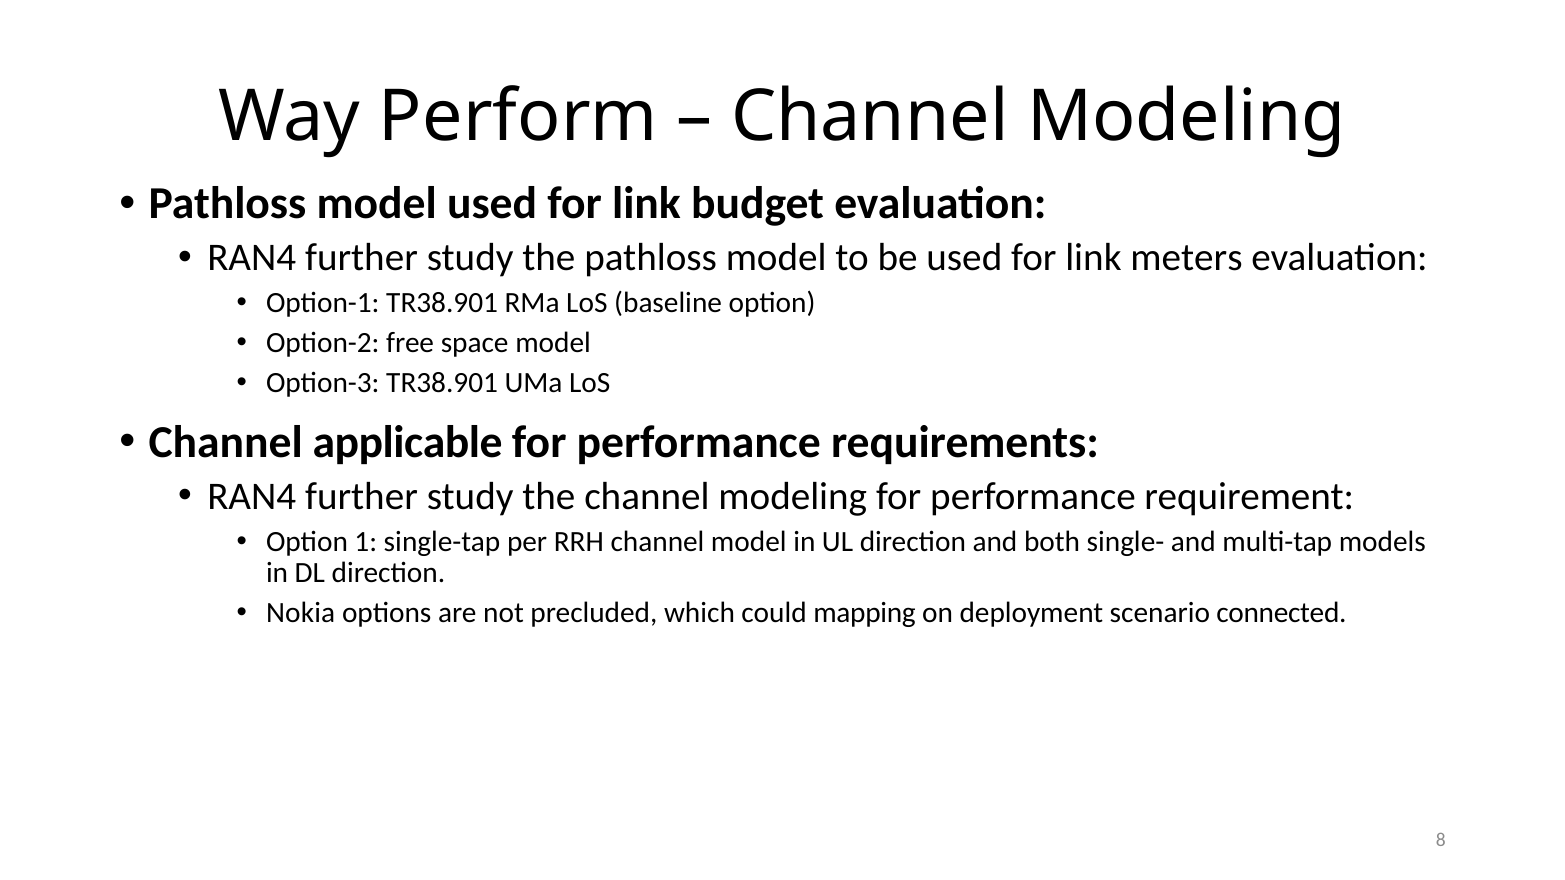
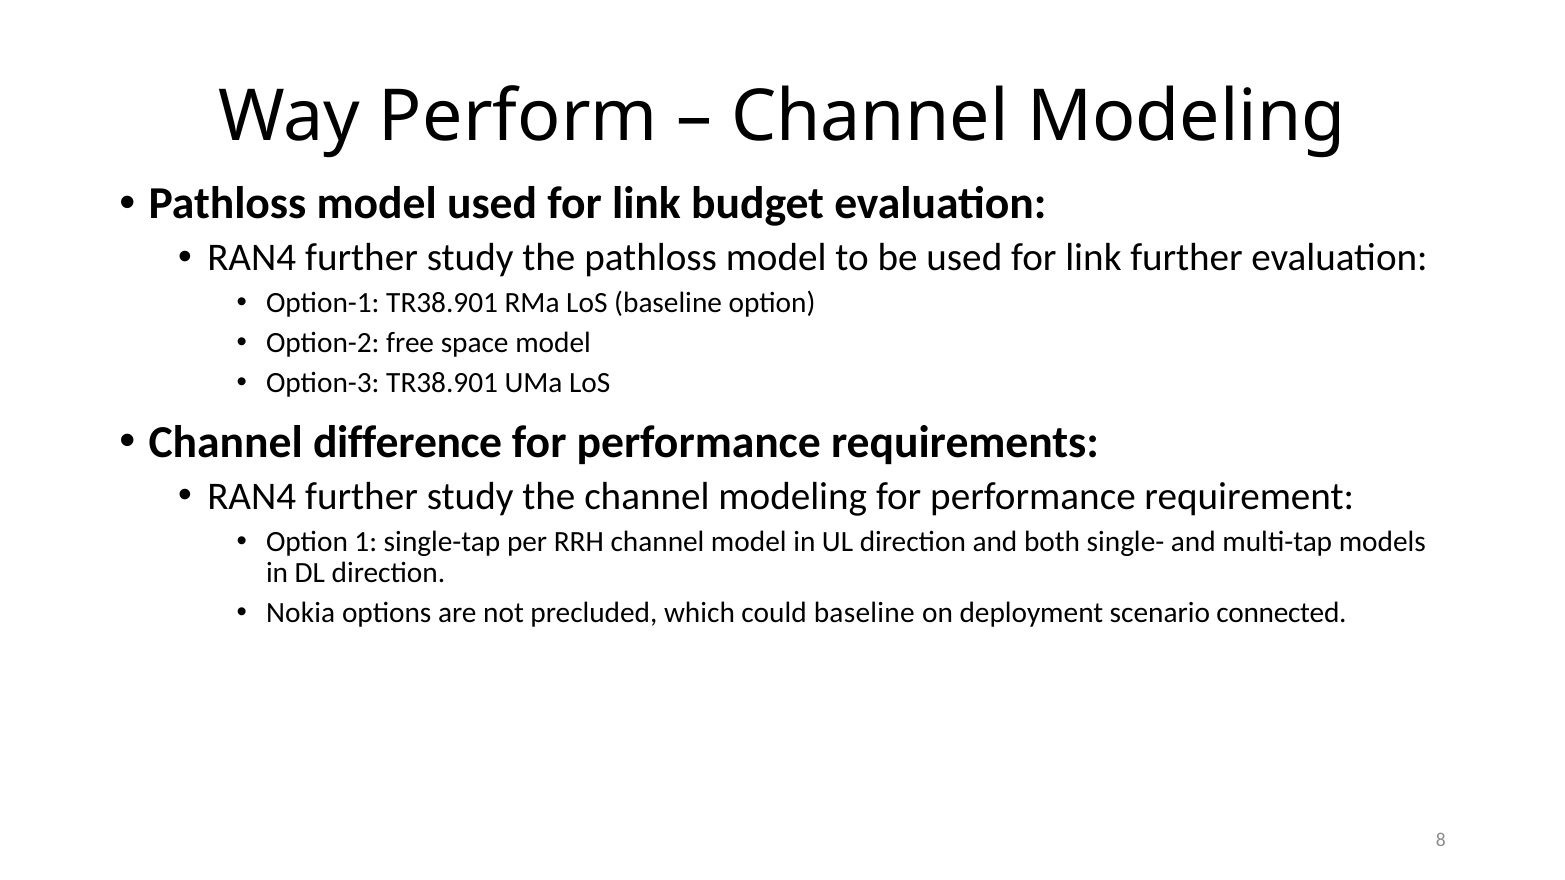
link meters: meters -> further
applicable: applicable -> difference
could mapping: mapping -> baseline
